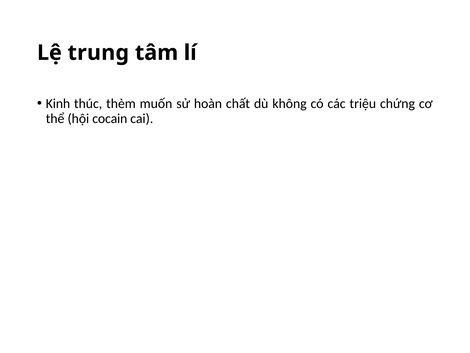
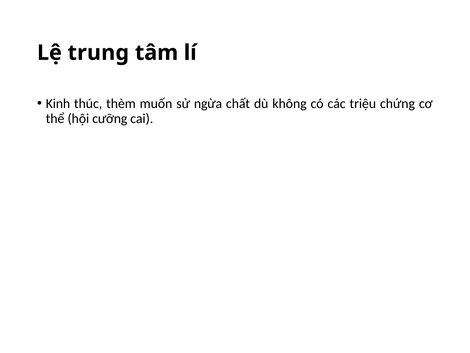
hoàn: hoàn -> ngừa
cocain: cocain -> cưỡng
